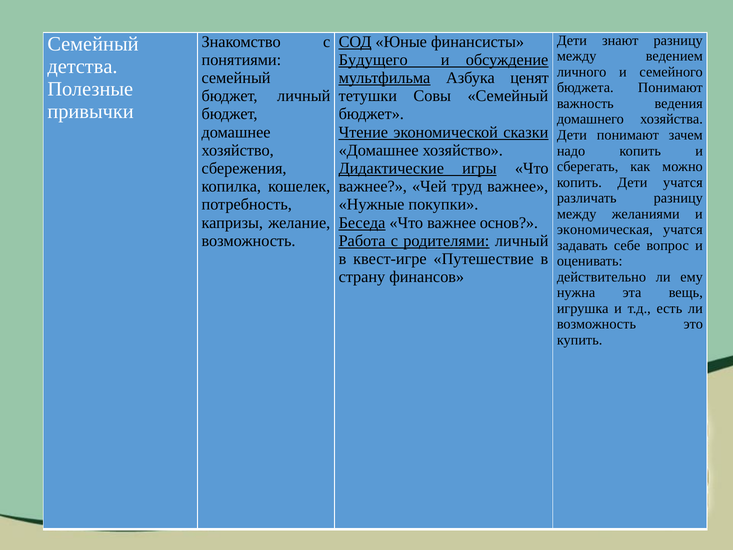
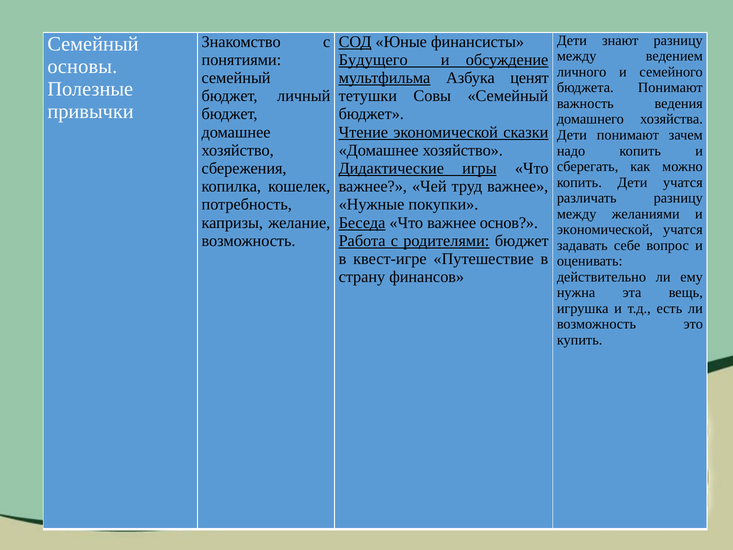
детства: детства -> основы
экономическая at (605, 230): экономическая -> экономической
родителями личный: личный -> бюджет
